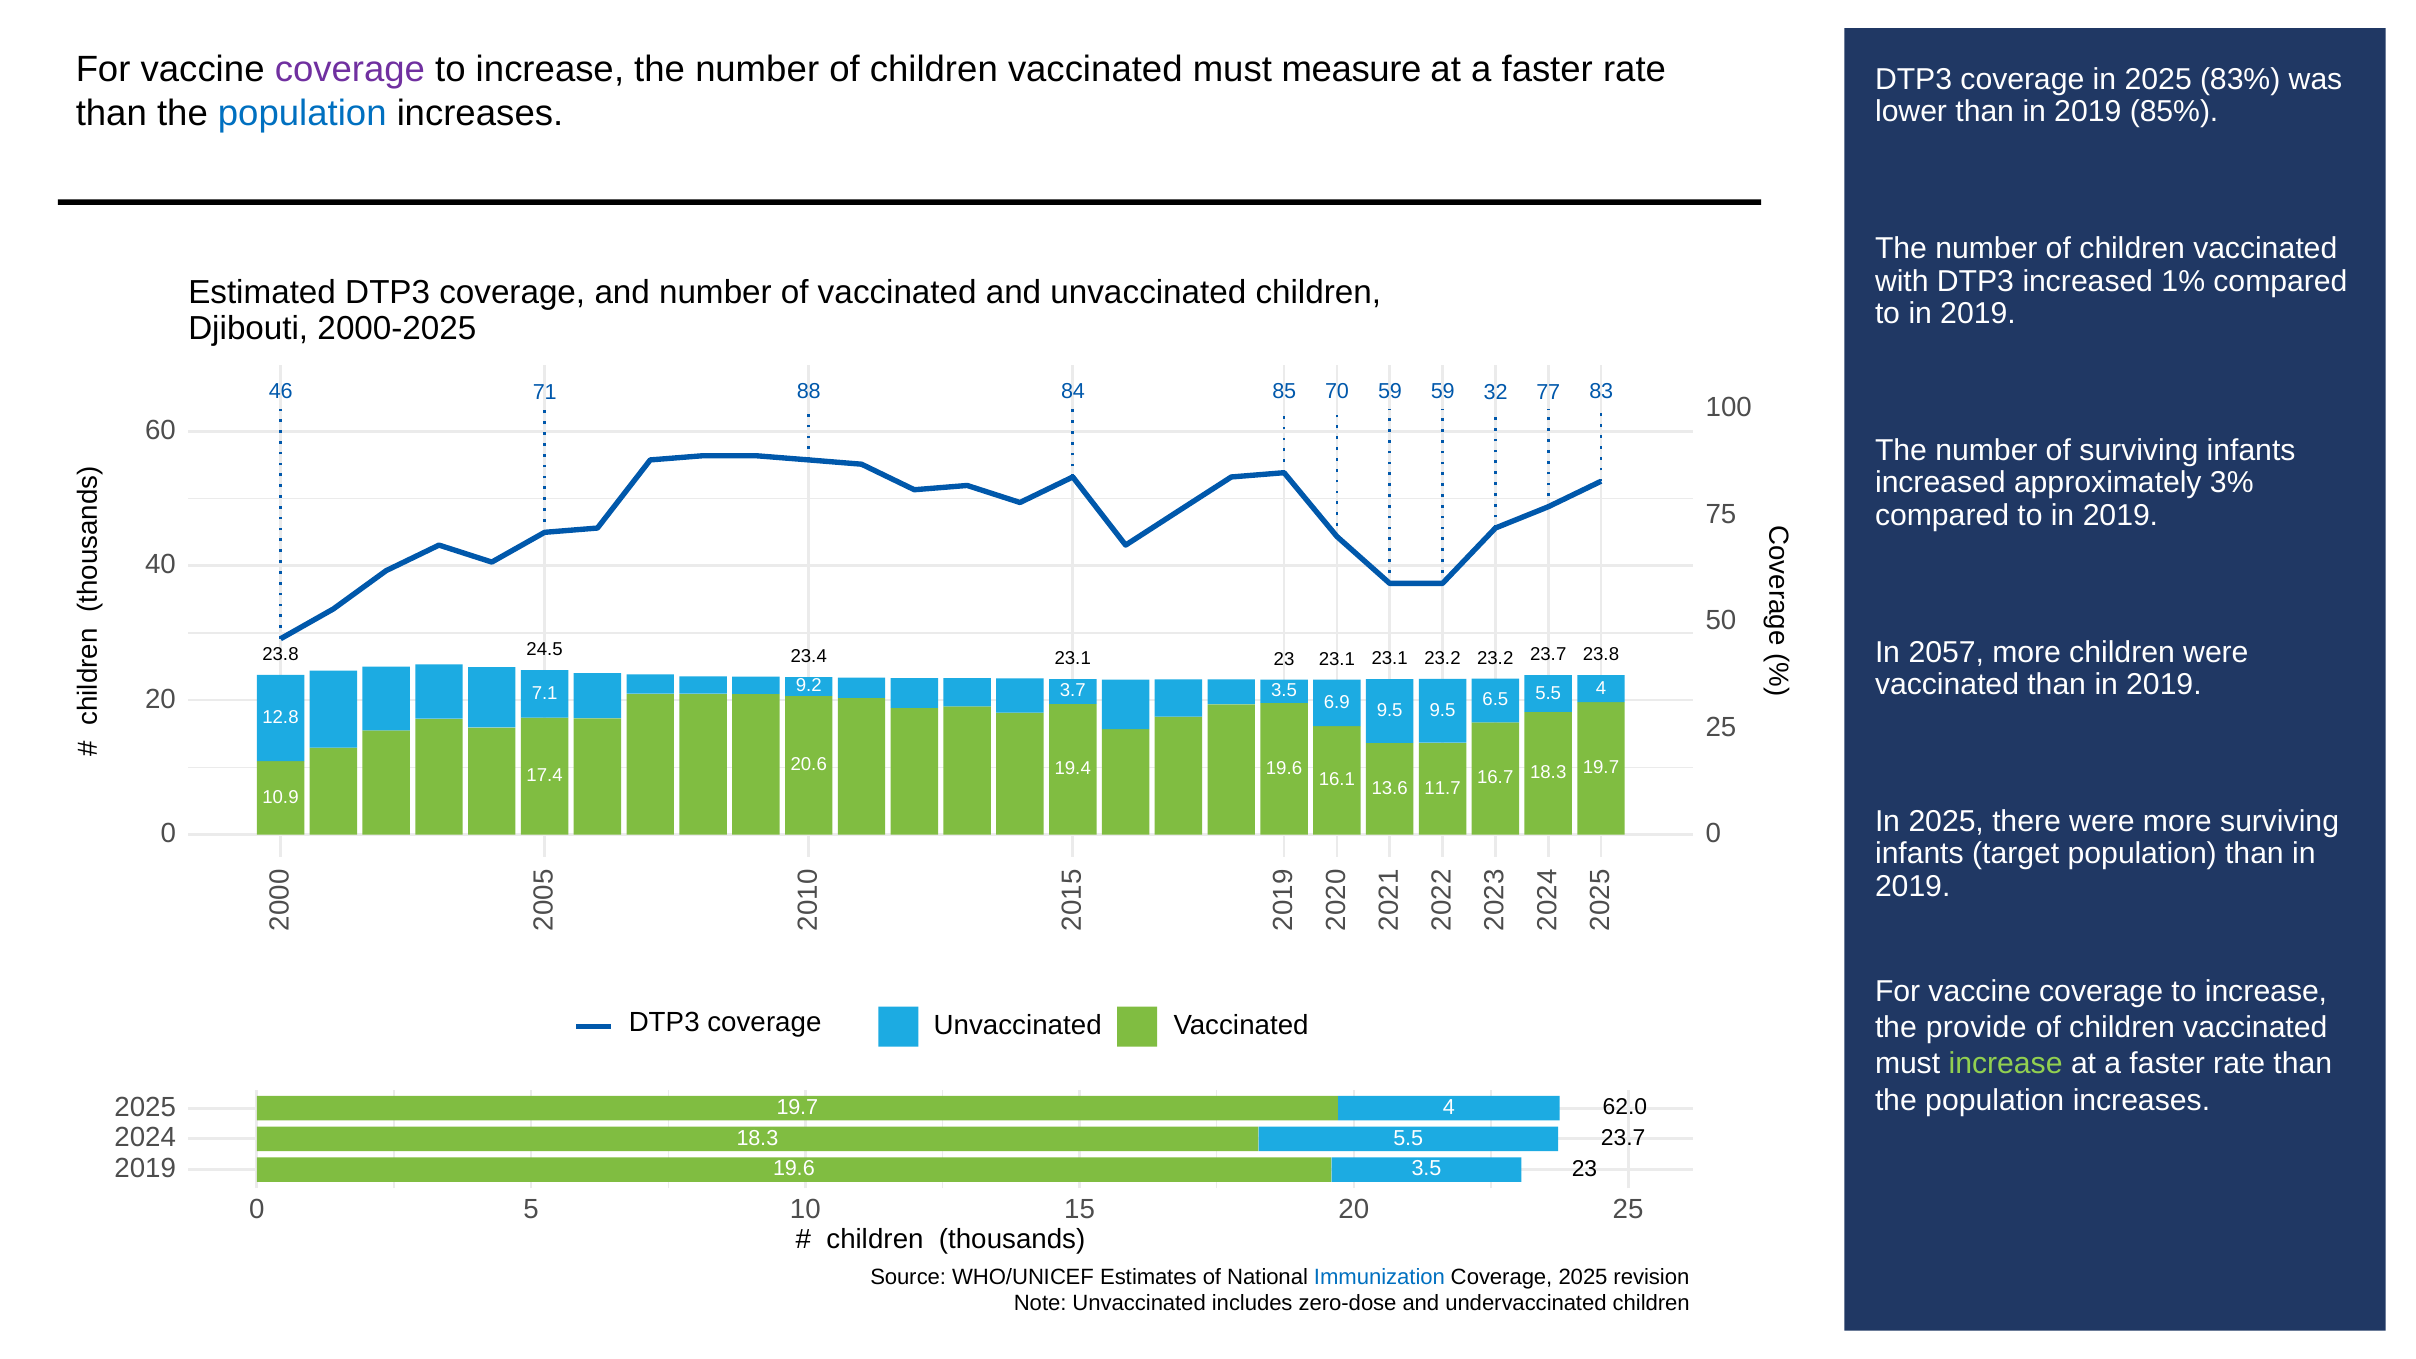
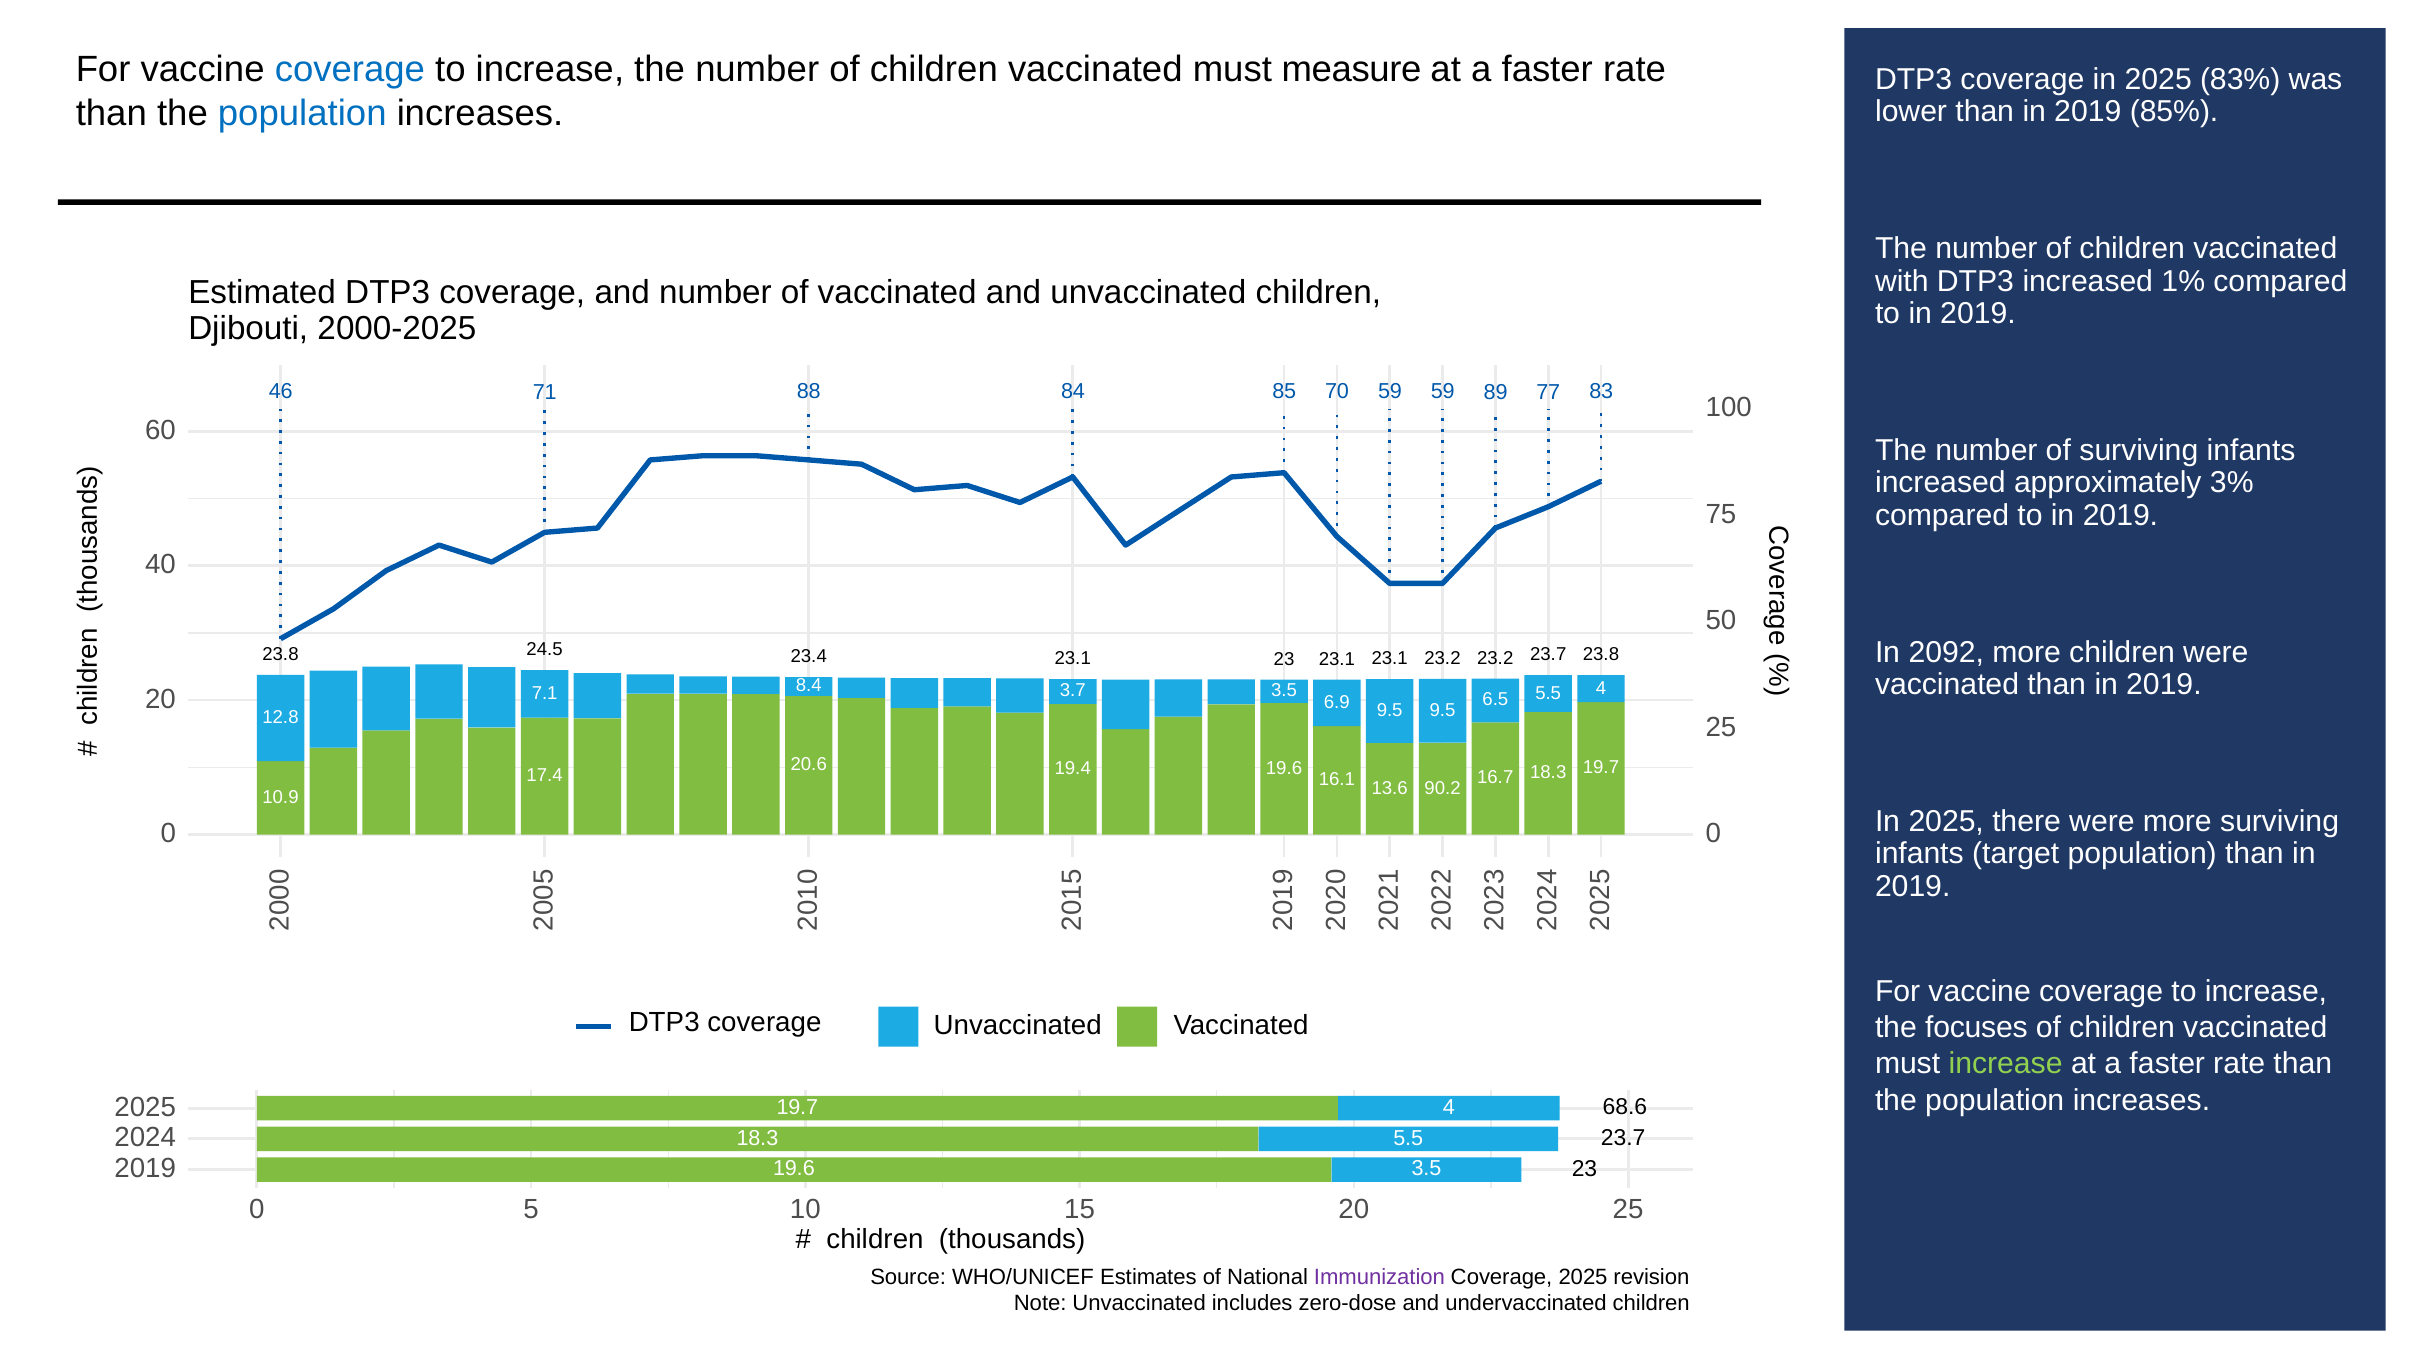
coverage at (350, 70) colour: purple -> blue
32: 32 -> 89
2057: 2057 -> 2092
9.2: 9.2 -> 8.4
11.7: 11.7 -> 90.2
provide: provide -> focuses
62.0: 62.0 -> 68.6
Immunization colour: blue -> purple
